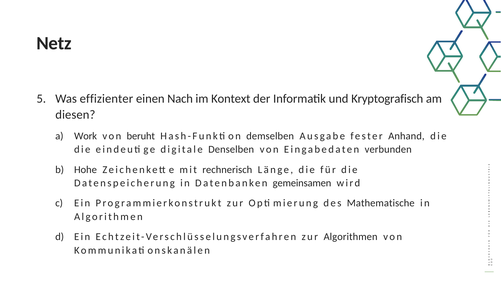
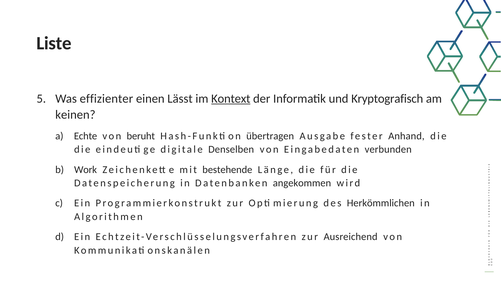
Netz: Netz -> Liste
Nach: Nach -> Lässt
Kontext underline: none -> present
diesen: diesen -> keinen
Work: Work -> Echte
demselben: demselben -> übertragen
Hohe: Hohe -> Work
rechnerisch: rechnerisch -> bestehende
gemeinsamen: gemeinsamen -> angekommen
Mathematische: Mathematische -> Herkömmlichen
zur Algorithmen: Algorithmen -> Ausreichend
